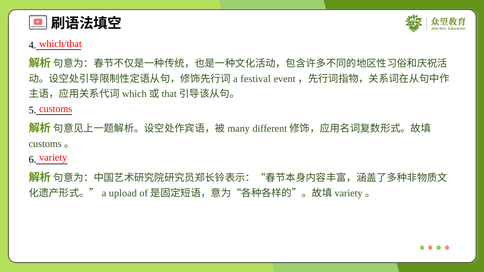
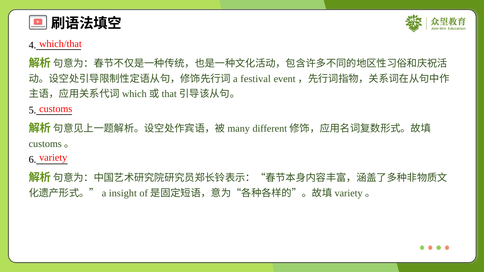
upload: upload -> insight
